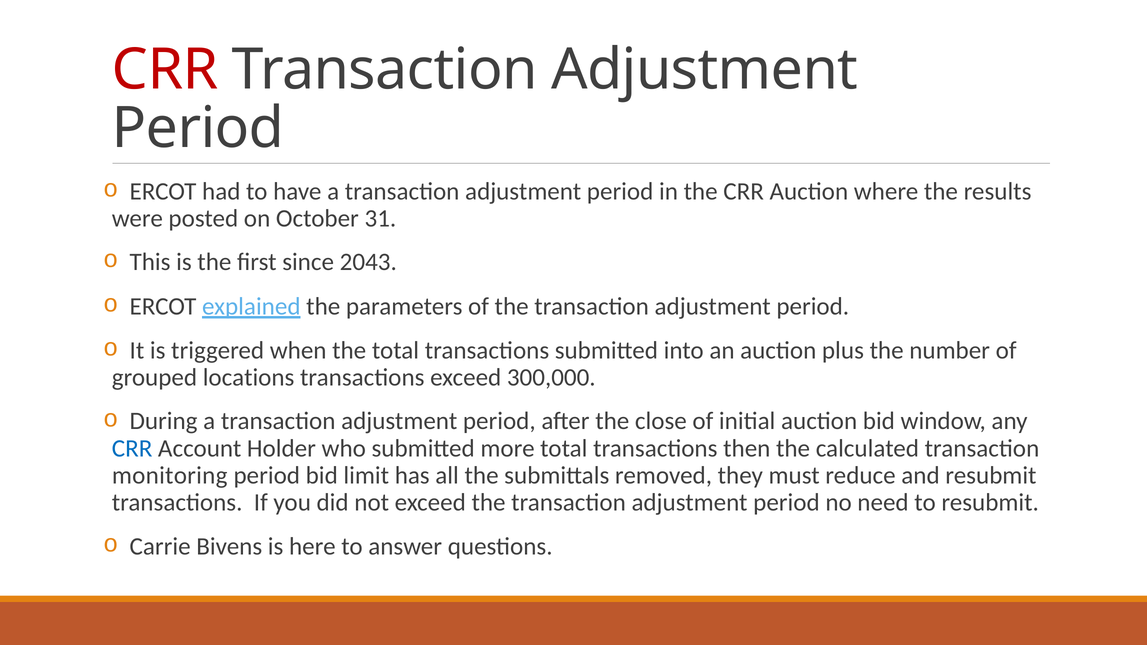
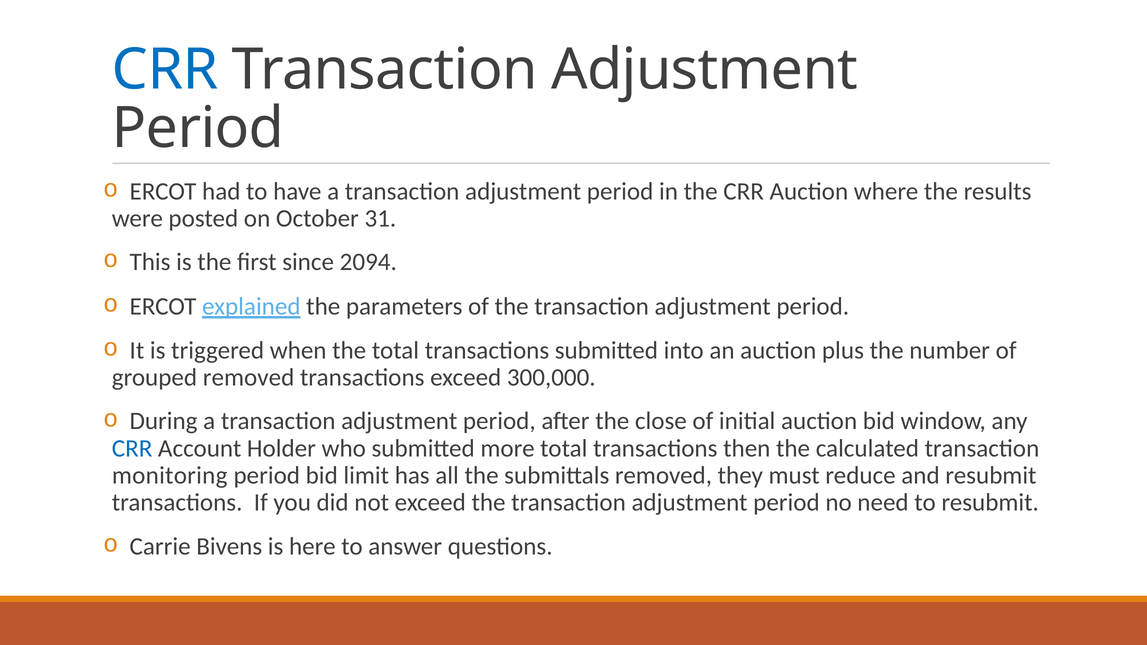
CRR at (165, 70) colour: red -> blue
2043: 2043 -> 2094
grouped locations: locations -> removed
